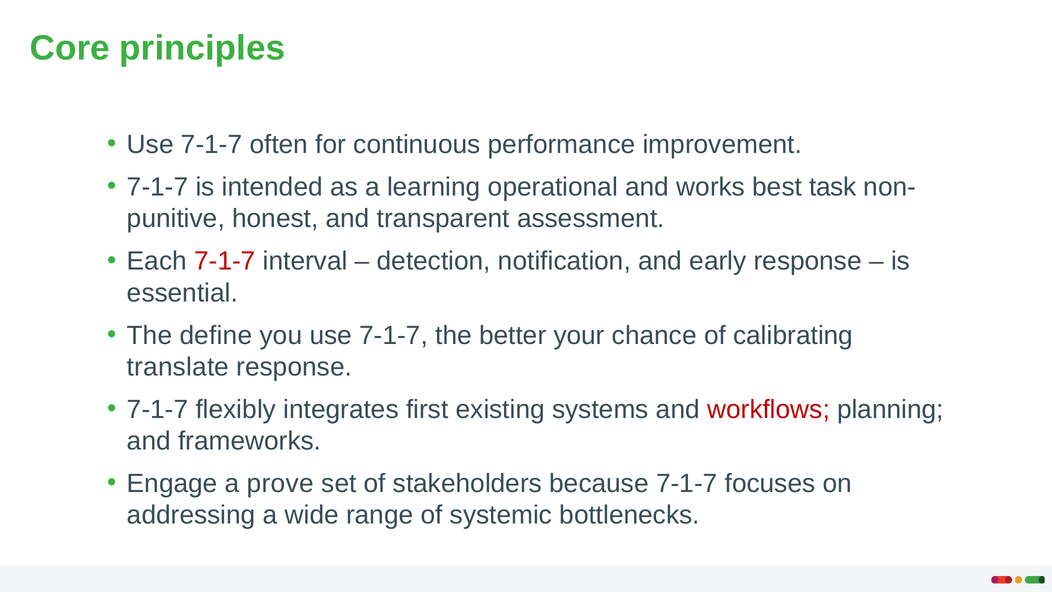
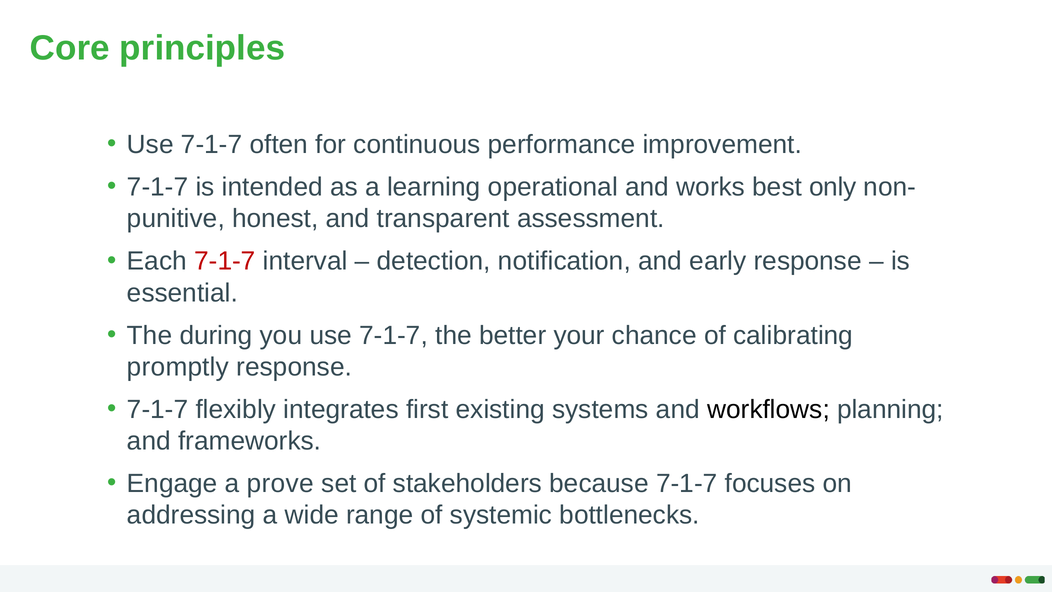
task: task -> only
define: define -> during
translate: translate -> promptly
workflows colour: red -> black
